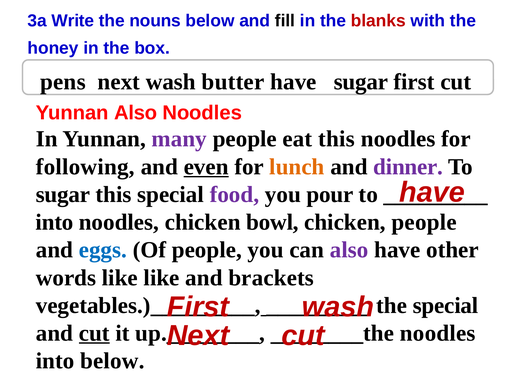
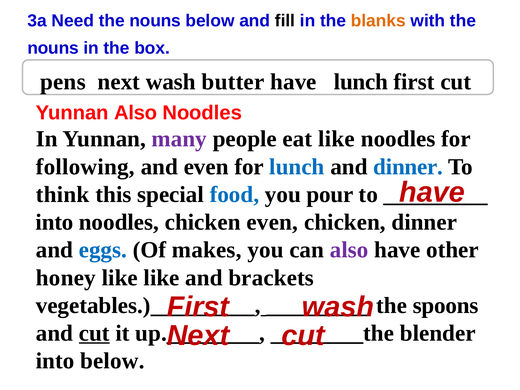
Write: Write -> Need
blanks colour: red -> orange
honey at (53, 48): honey -> nouns
have sugar: sugar -> lunch
eat this: this -> like
even at (206, 167) underline: present -> none
lunch at (297, 167) colour: orange -> blue
dinner at (408, 167) colour: purple -> blue
sugar at (63, 194): sugar -> think
food colour: purple -> blue
chicken bowl: bowl -> even
chicken people: people -> dinner
Of people: people -> makes
words: words -> honey
the special: special -> spoons
noodles at (438, 333): noodles -> blender
